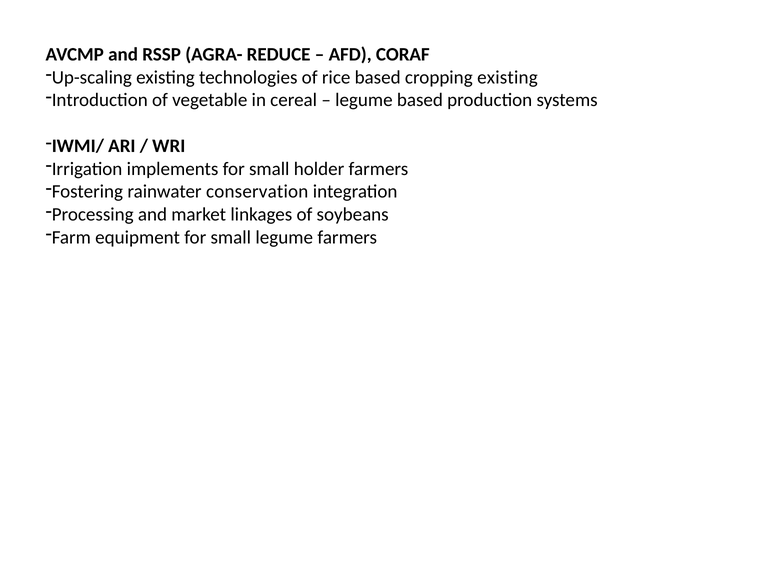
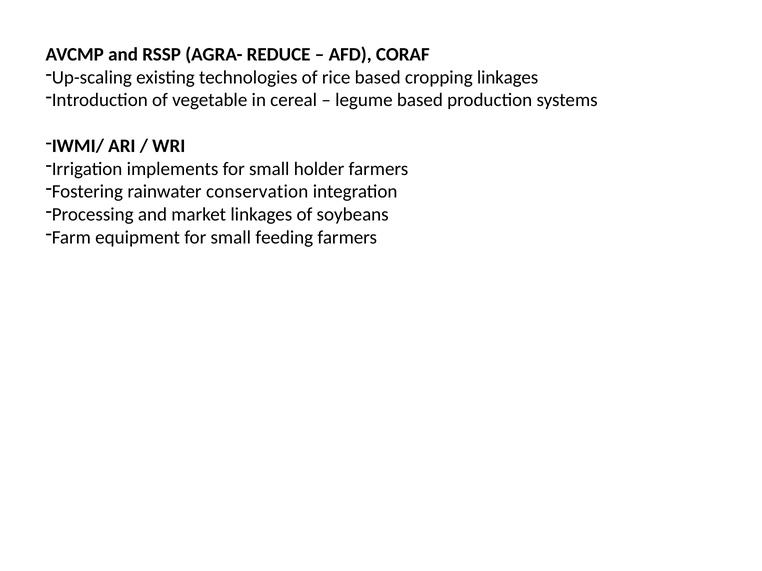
cropping existing: existing -> linkages
small legume: legume -> feeding
